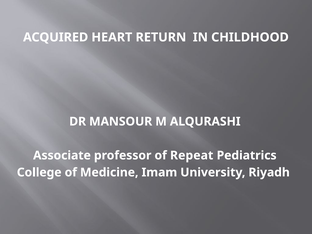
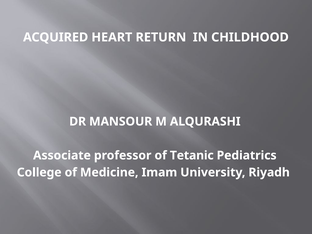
Repeat: Repeat -> Tetanic
